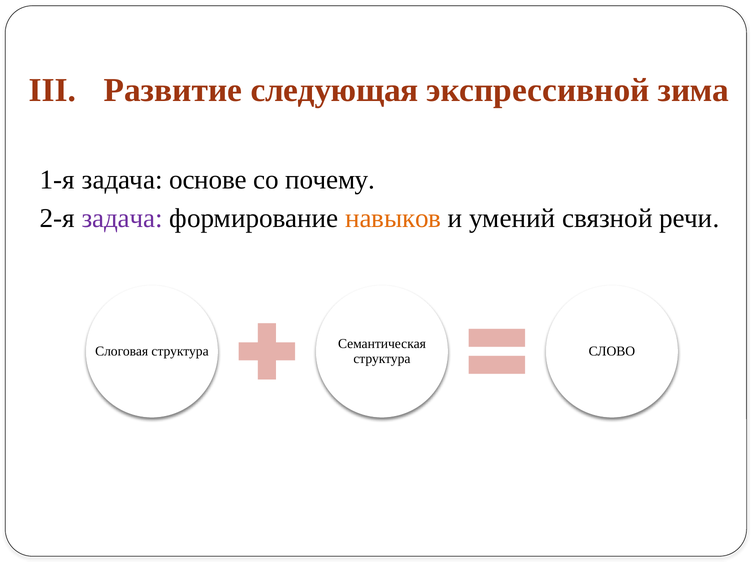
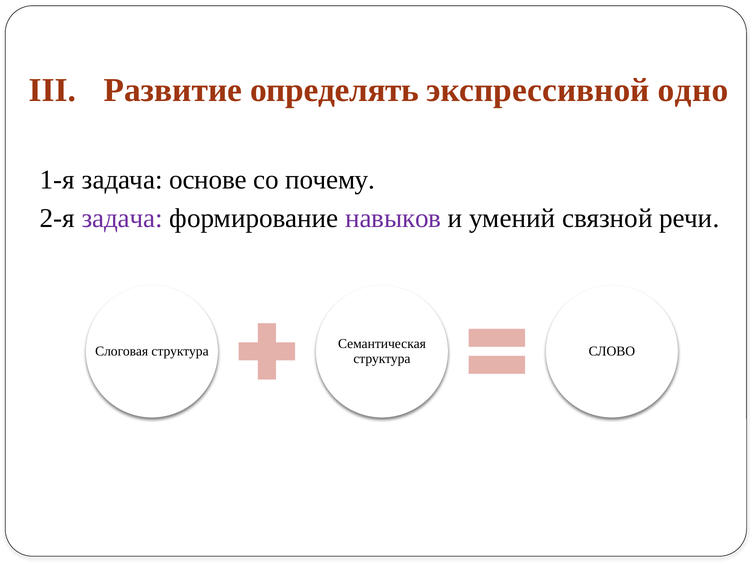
следующая: следующая -> определять
зима: зима -> одно
навыков colour: orange -> purple
